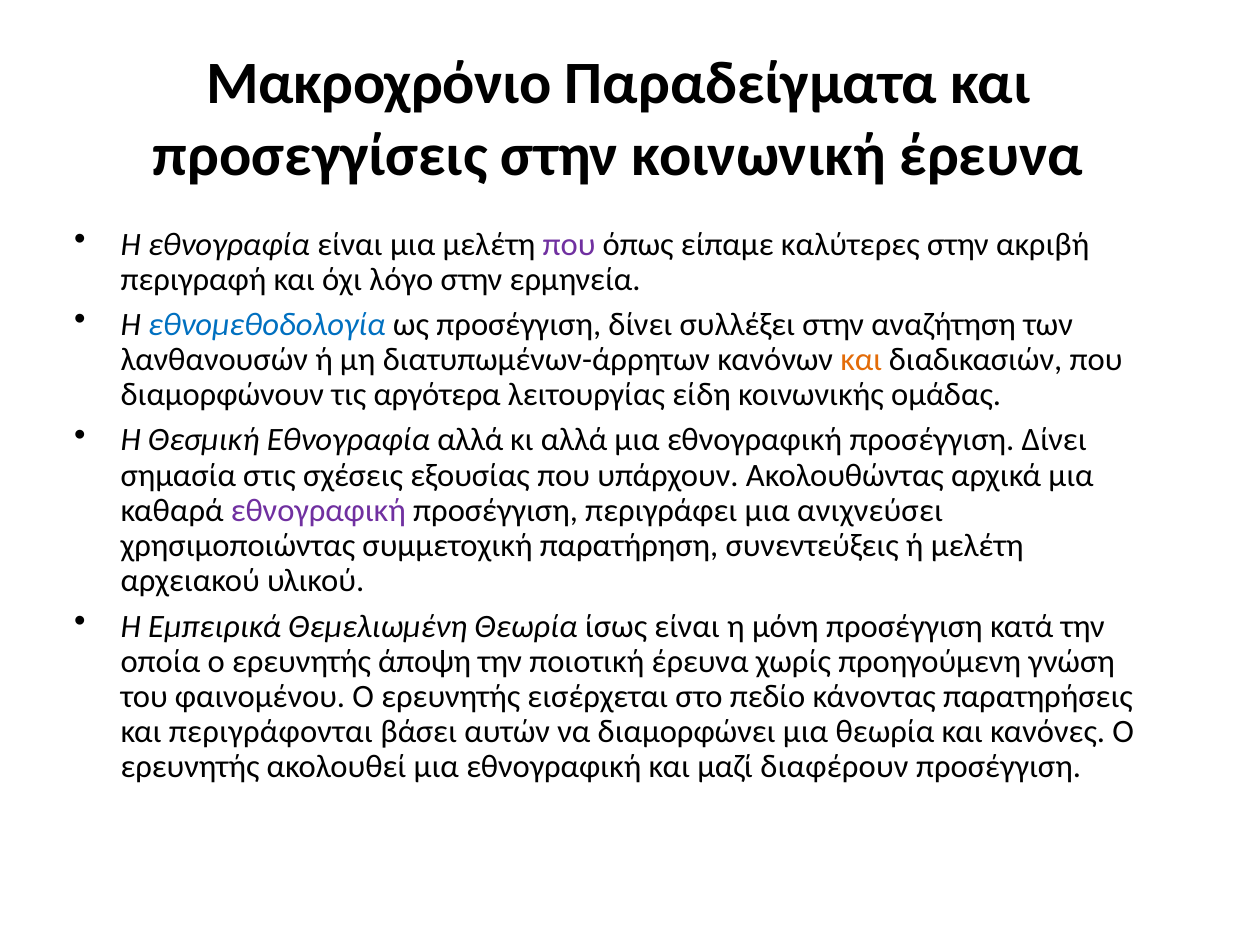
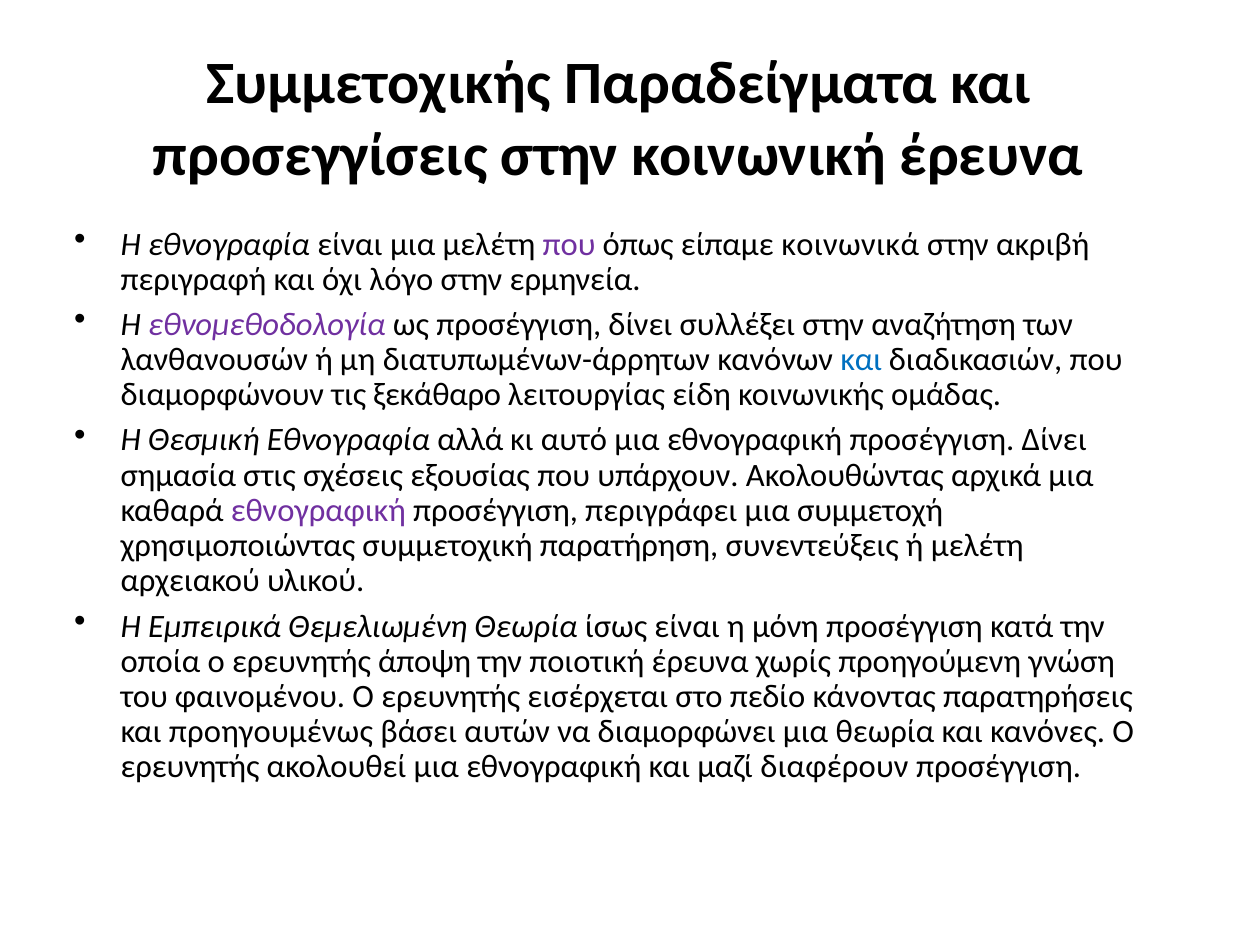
Μακροχρόνιο: Μακροχρόνιο -> Συμμετοχικής
καλύτερες: καλύτερες -> κοινωνικά
εθνομεθοδολογία colour: blue -> purple
και at (861, 360) colour: orange -> blue
αργότερα: αργότερα -> ξεκάθαρο
κι αλλά: αλλά -> αυτό
ανιχνεύσει: ανιχνεύσει -> συμμετοχή
περιγράφονται: περιγράφονται -> προηγουμένως
